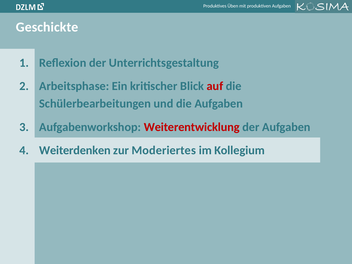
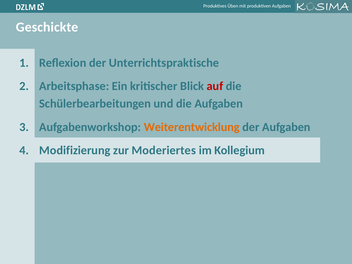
Unterrichtsgestaltung: Unterrichtsgestaltung -> Unterrichtspraktische
Weiterentwicklung colour: red -> orange
Weiterdenken: Weiterdenken -> Modifizierung
